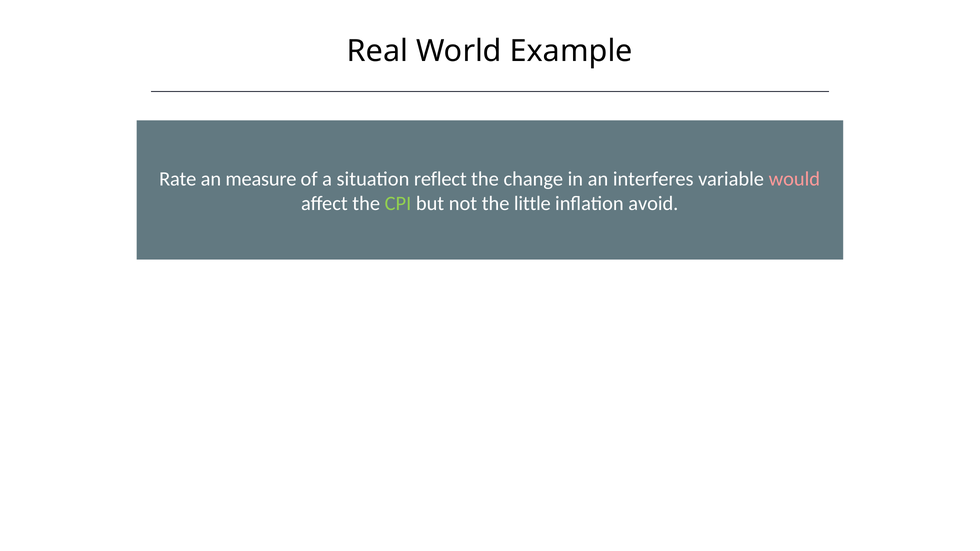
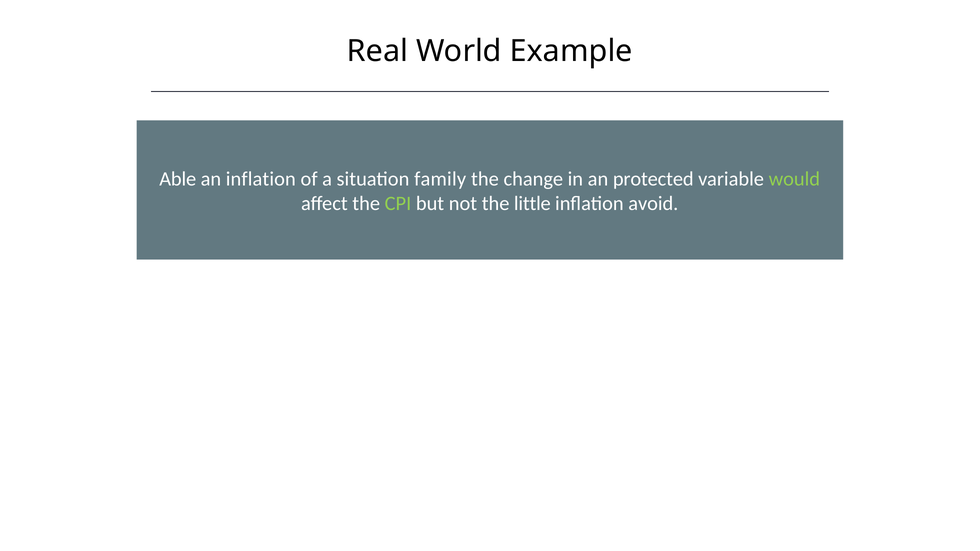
Rate: Rate -> Able
an measure: measure -> inflation
reflect: reflect -> family
interferes: interferes -> protected
would colour: pink -> light green
